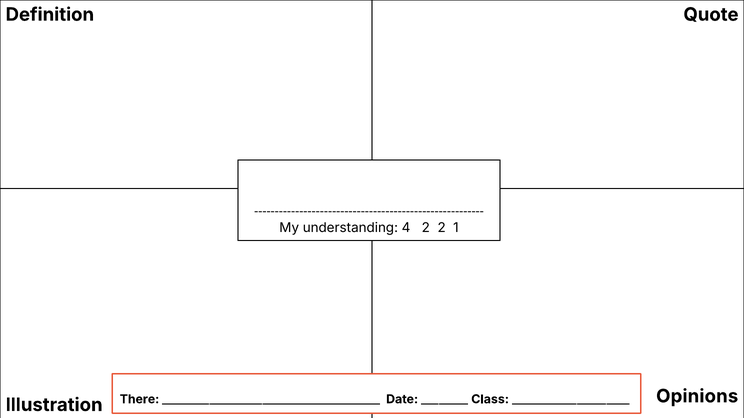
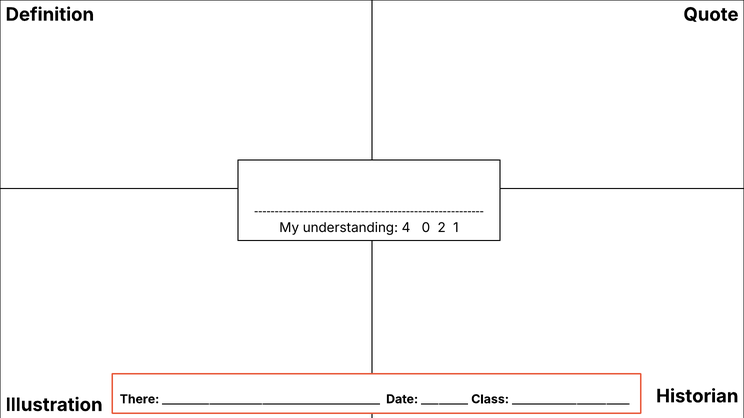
4 2: 2 -> 0
Opinions: Opinions -> Historian
